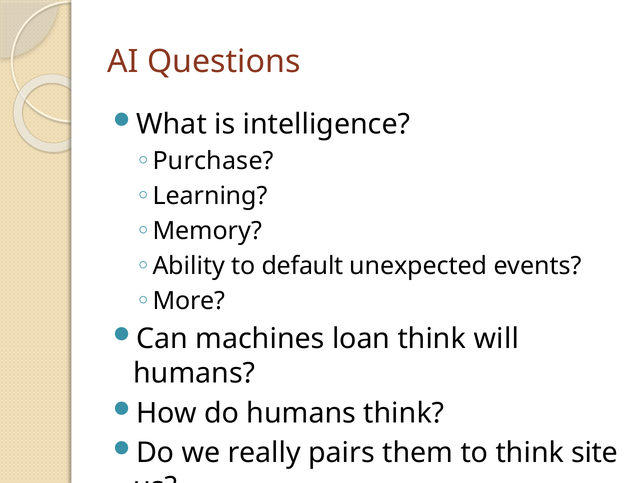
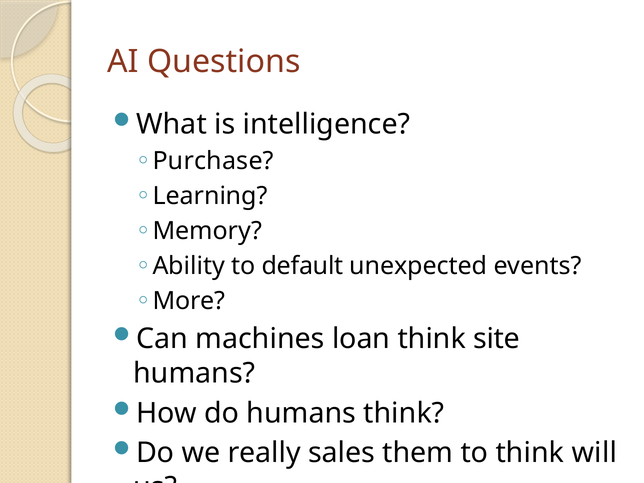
will: will -> site
pairs: pairs -> sales
site: site -> will
